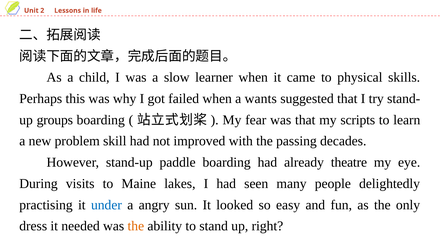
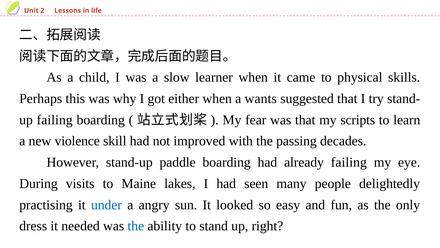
failed: failed -> either
up groups: groups -> failing
problem: problem -> violence
already theatre: theatre -> failing
the at (136, 226) colour: orange -> blue
